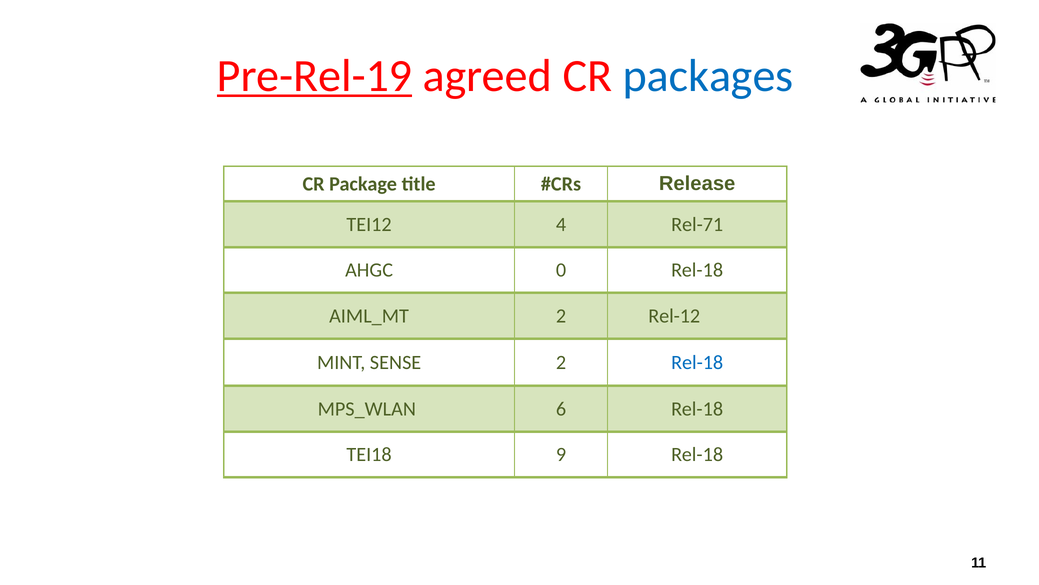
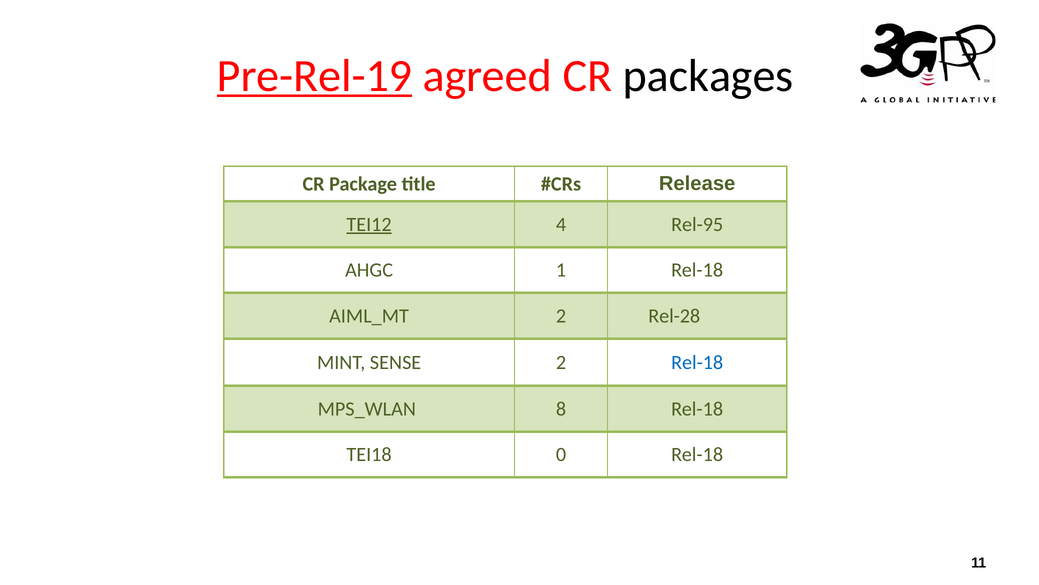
packages colour: blue -> black
TEI12 underline: none -> present
Rel-71: Rel-71 -> Rel-95
0: 0 -> 1
Rel-12: Rel-12 -> Rel-28
6: 6 -> 8
9: 9 -> 0
